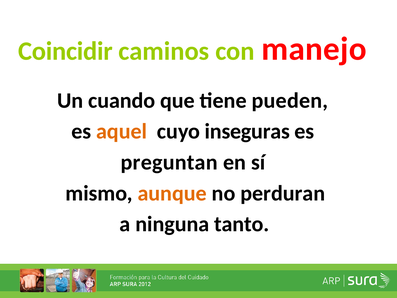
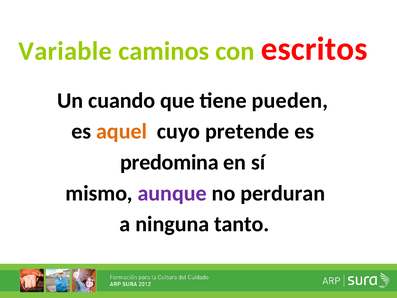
Coincidir: Coincidir -> Variable
manejo: manejo -> escritos
inseguras: inseguras -> pretende
preguntan: preguntan -> predomina
aunque colour: orange -> purple
